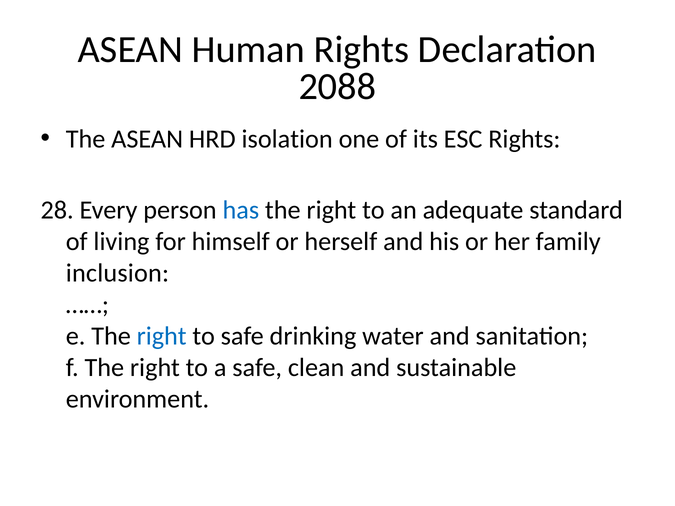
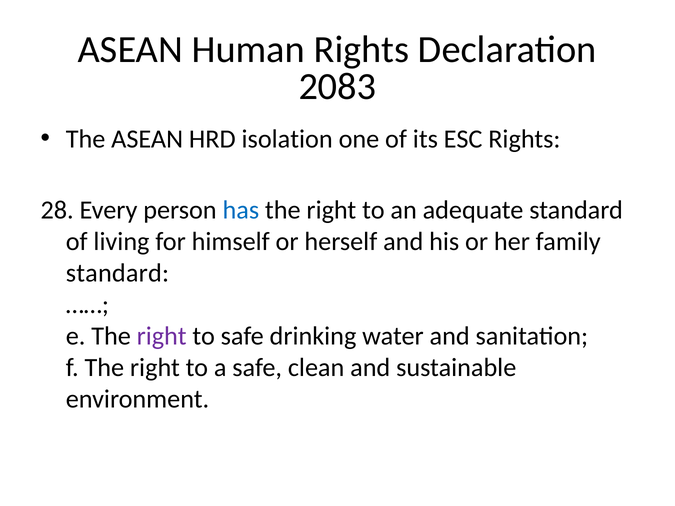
2088: 2088 -> 2083
inclusion at (117, 273): inclusion -> standard
right at (162, 336) colour: blue -> purple
